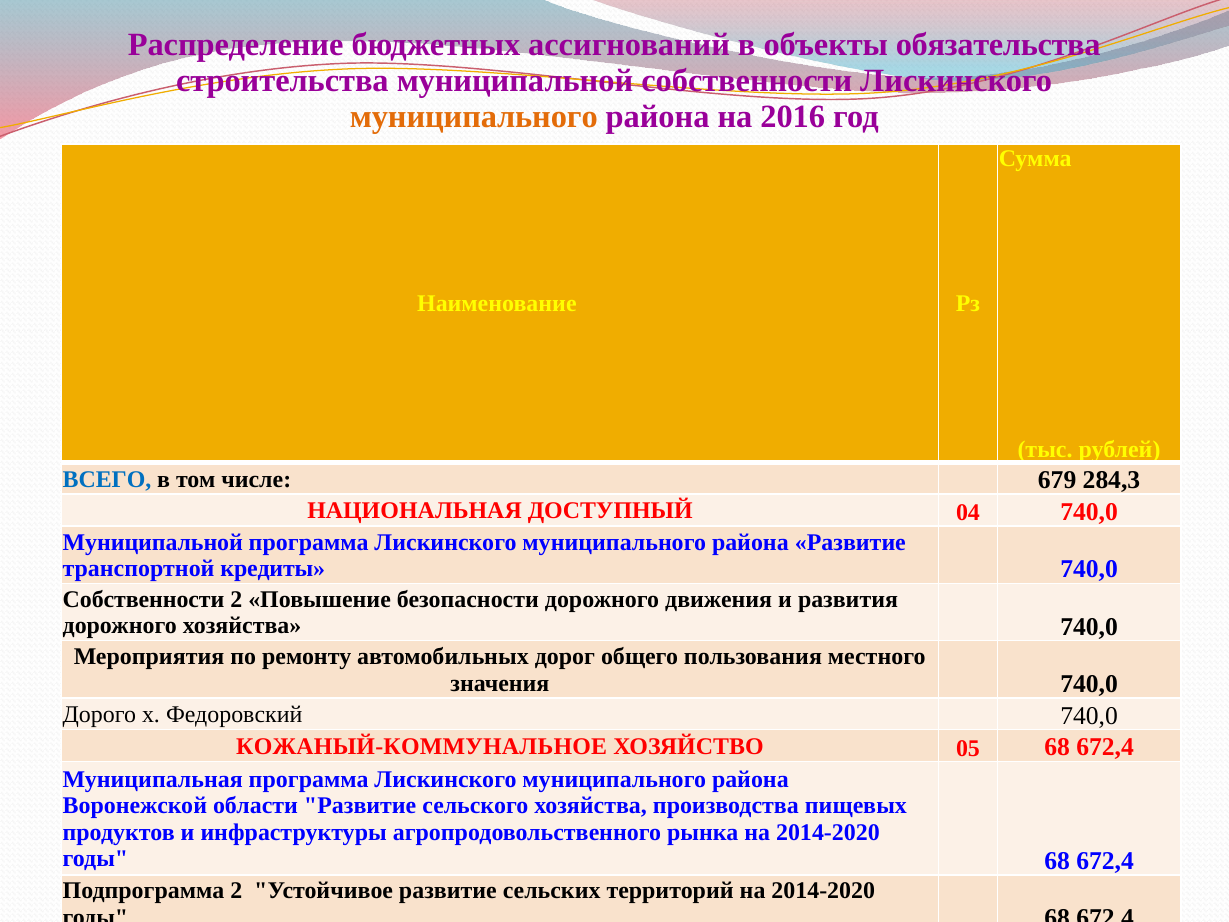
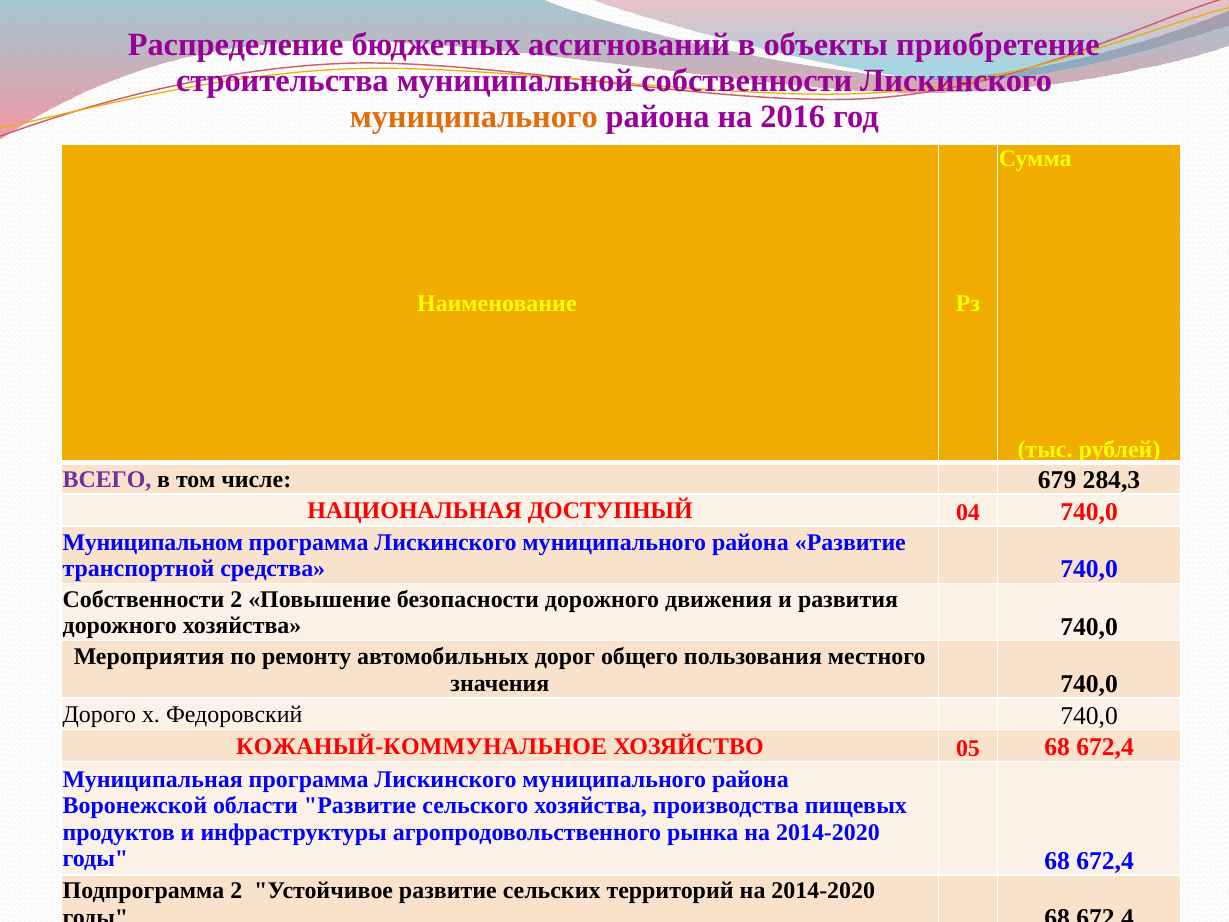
обязательства: обязательства -> приобретение
ВСЕГО colour: blue -> purple
Муниципальной at (153, 542): Муниципальной -> Муниципальном
кредиты: кредиты -> средства
